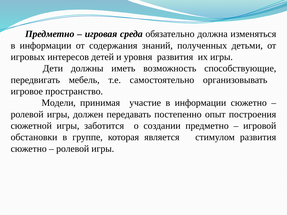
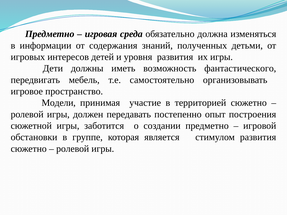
способствующие: способствующие -> фантастического
участие в информации: информации -> территорией
